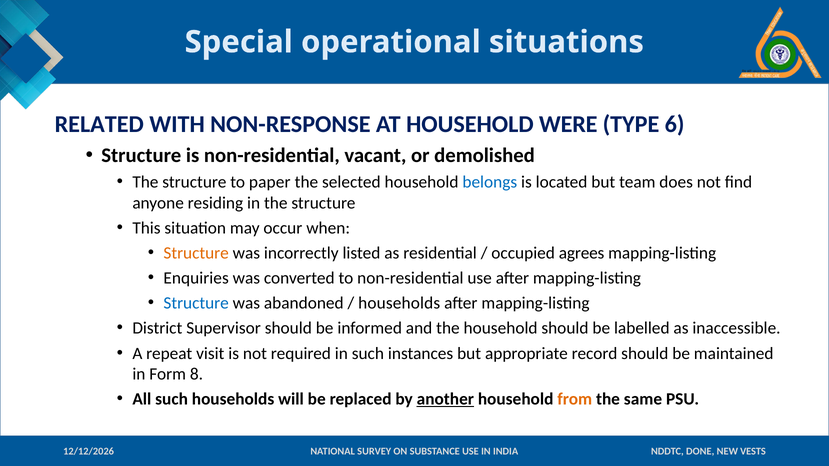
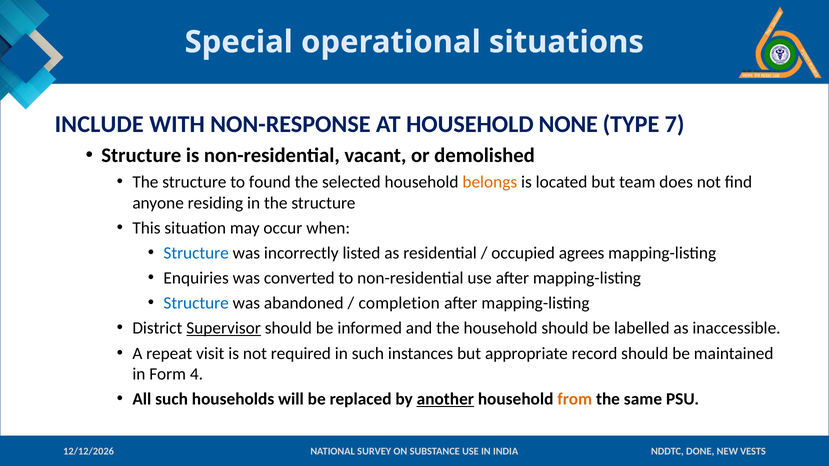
RELATED: RELATED -> INCLUDE
WERE: WERE -> NONE
6: 6 -> 7
paper: paper -> found
belongs colour: blue -> orange
Structure at (196, 253) colour: orange -> blue
households at (399, 303): households -> completion
Supervisor underline: none -> present
8: 8 -> 4
